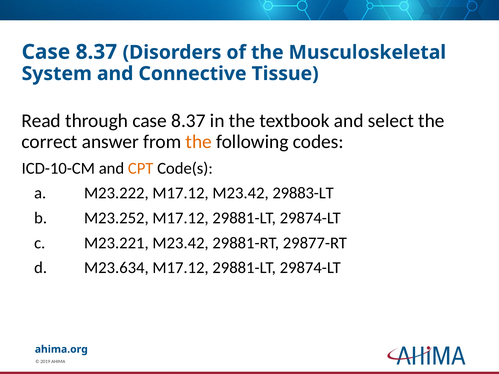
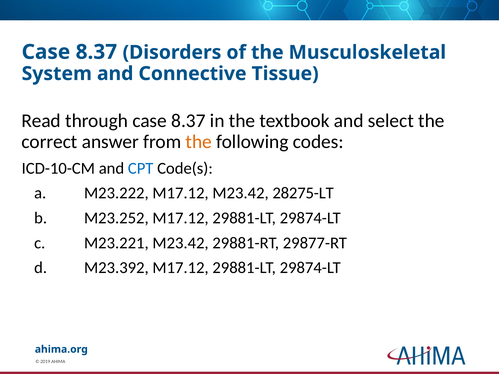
CPT colour: orange -> blue
29883-LT: 29883-LT -> 28275-LT
M23.634: M23.634 -> M23.392
